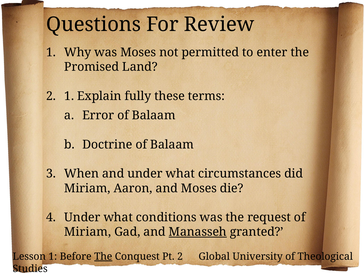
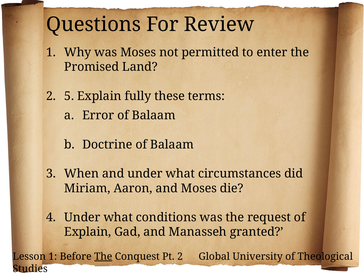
2 1: 1 -> 5
Miriam at (88, 232): Miriam -> Explain
Manasseh underline: present -> none
